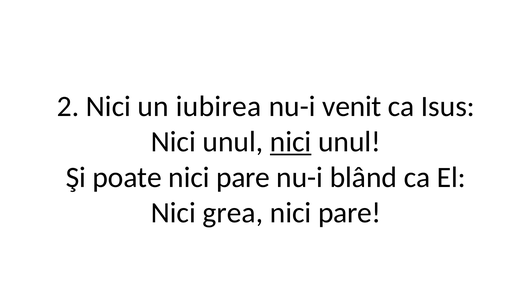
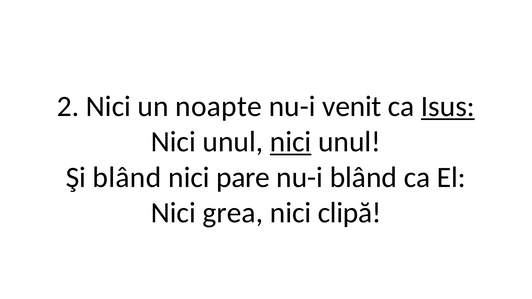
iubirea: iubirea -> noapte
Isus underline: none -> present
Şi poate: poate -> blând
pare at (350, 213): pare -> clipă
